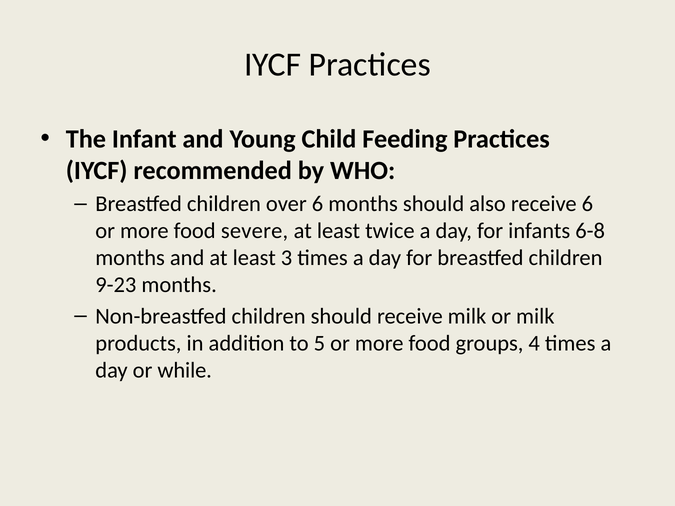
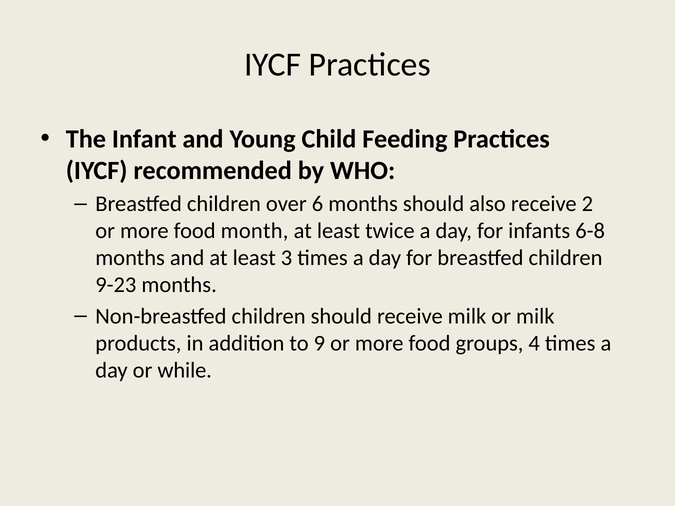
receive 6: 6 -> 2
severe: severe -> month
5: 5 -> 9
